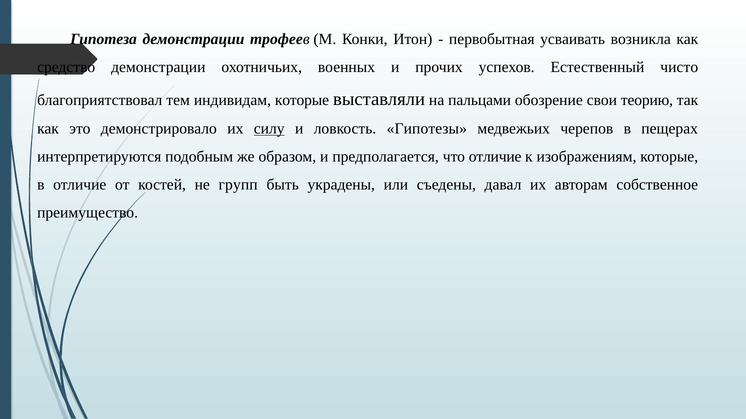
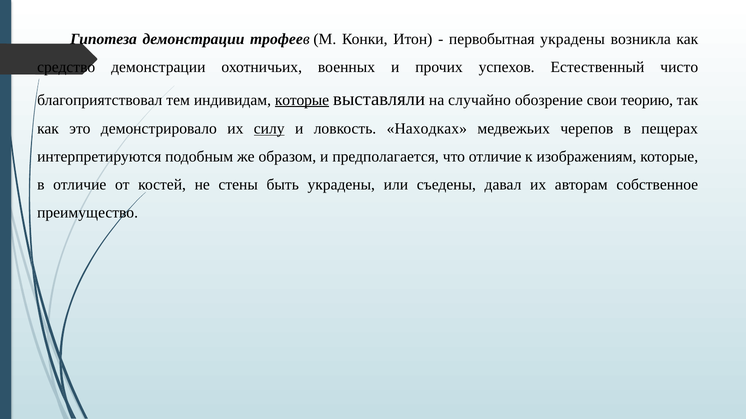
первобытная усваивать: усваивать -> украдены
которые at (302, 100) underline: none -> present
пальцами: пальцами -> случайно
Гипотезы: Гипотезы -> Находках
групп: групп -> стены
